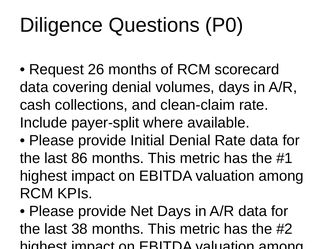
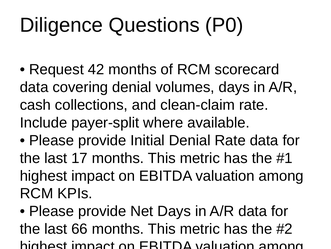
26: 26 -> 42
86: 86 -> 17
38: 38 -> 66
